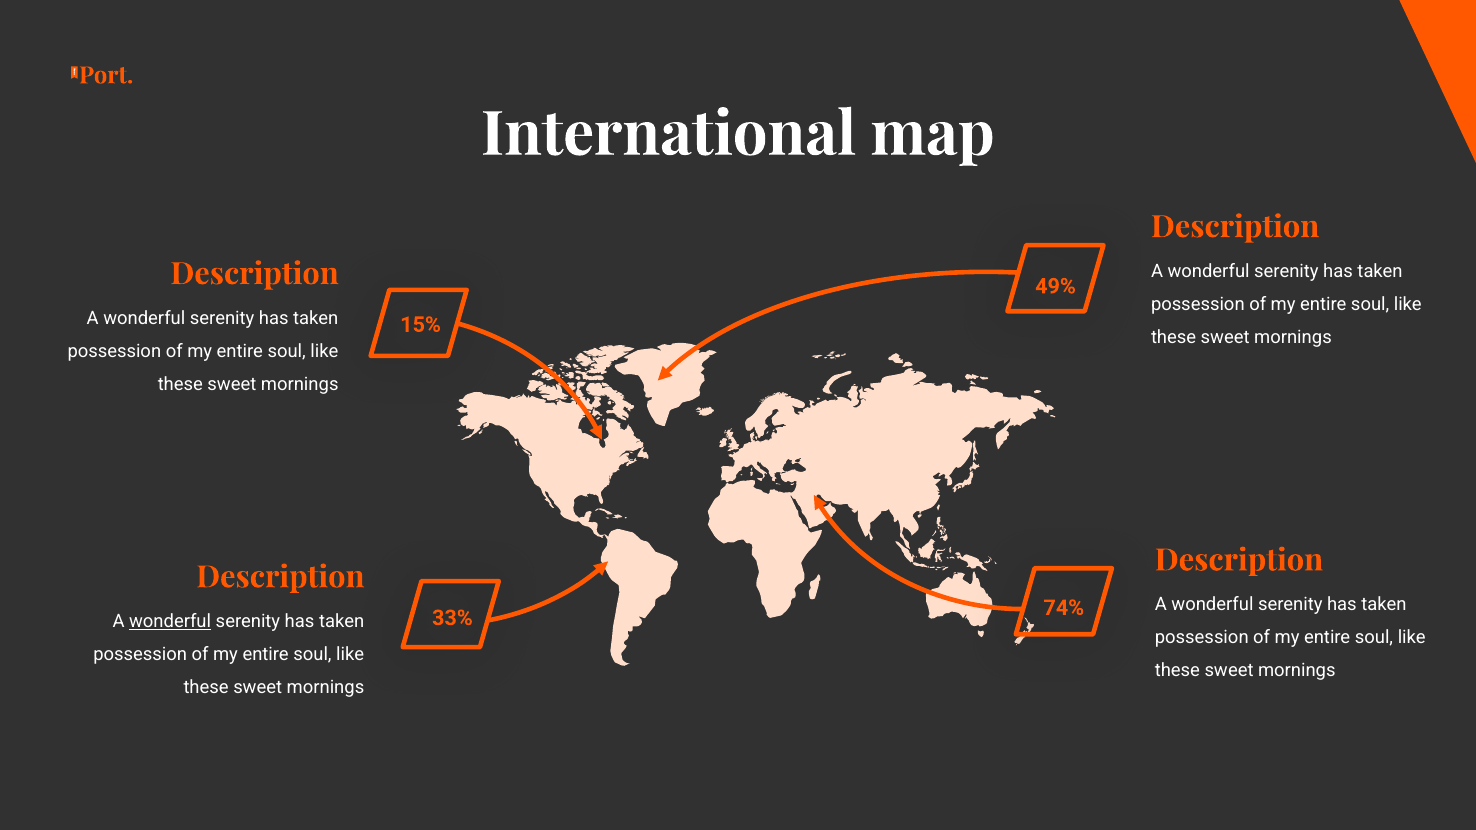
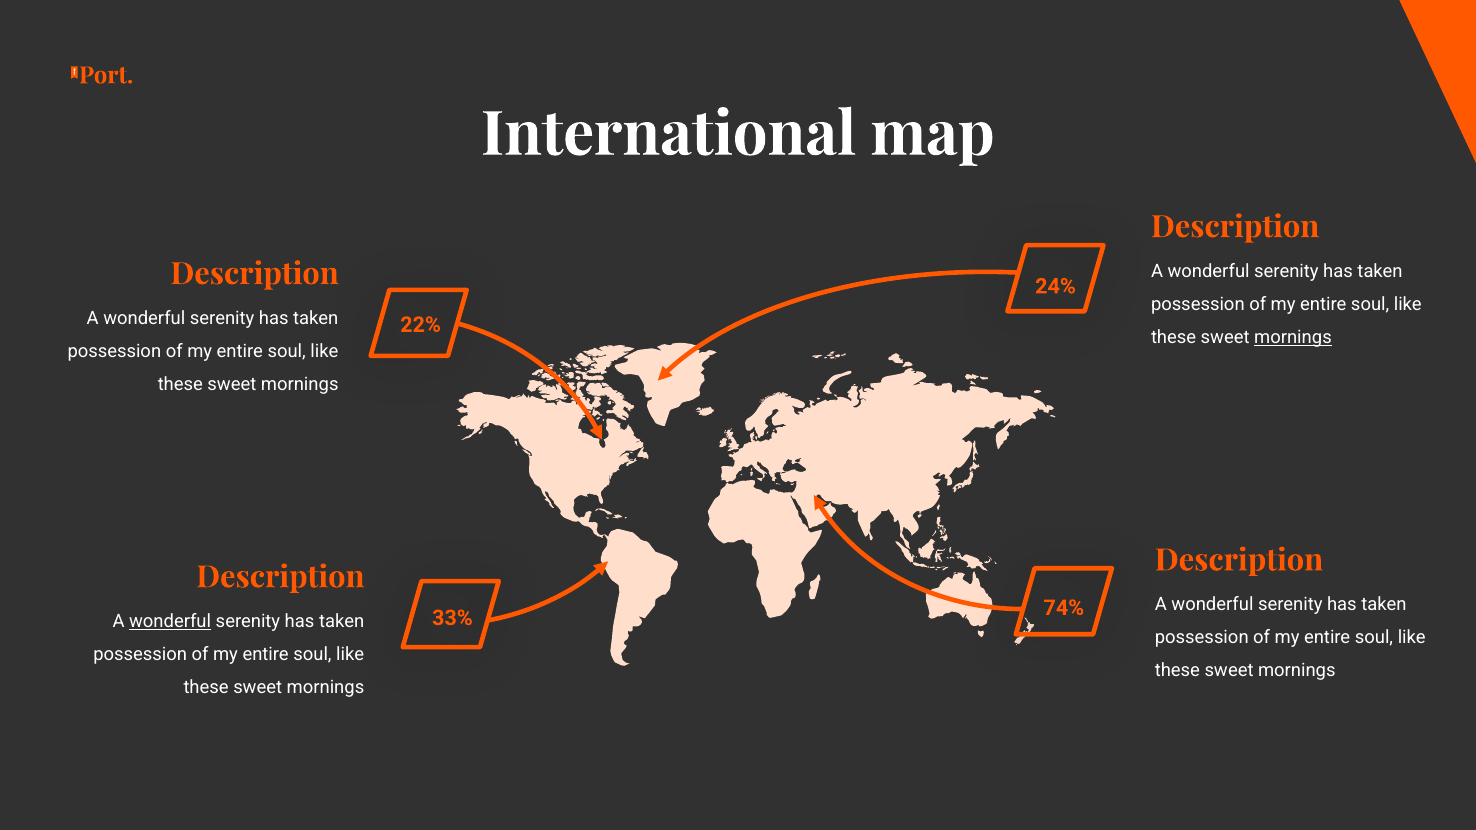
49%: 49% -> 24%
15%: 15% -> 22%
mornings at (1293, 338) underline: none -> present
